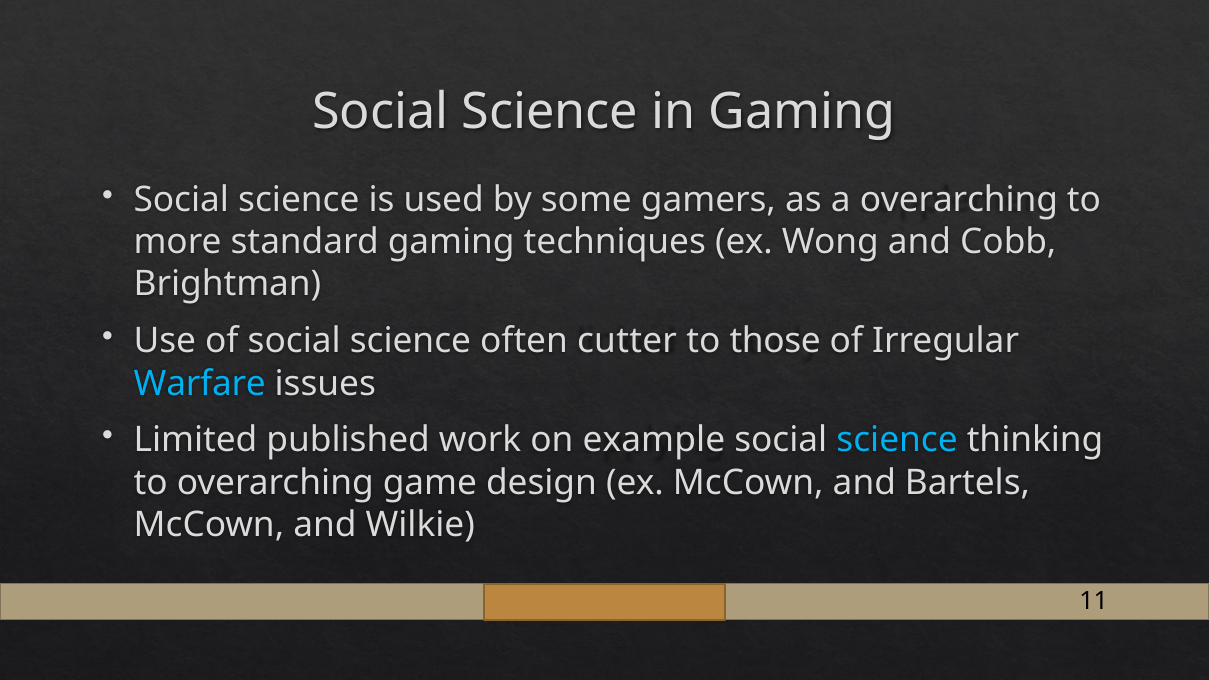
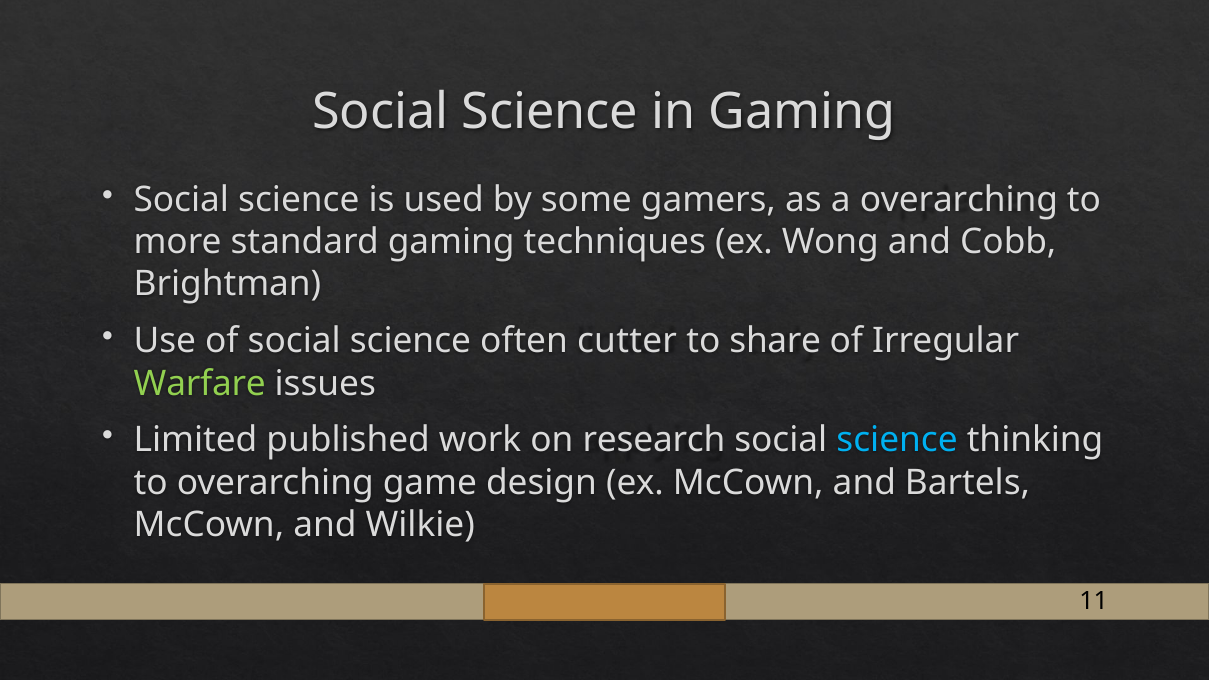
those: those -> share
Warfare colour: light blue -> light green
example: example -> research
